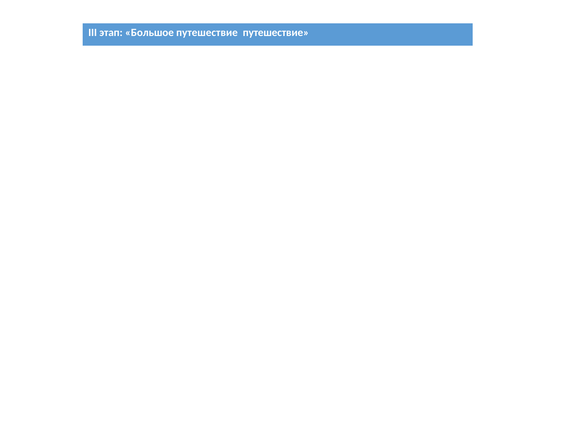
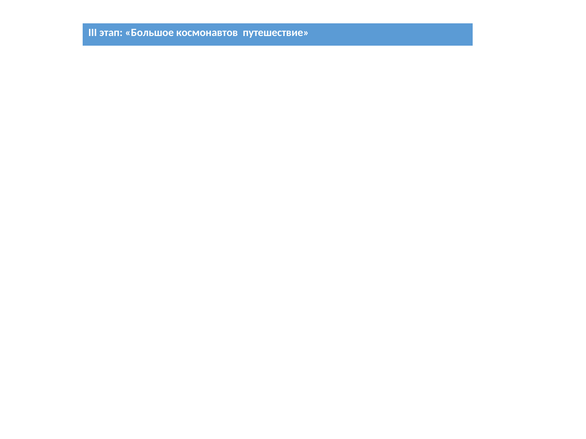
Большое путешествие: путешествие -> космонавтов
